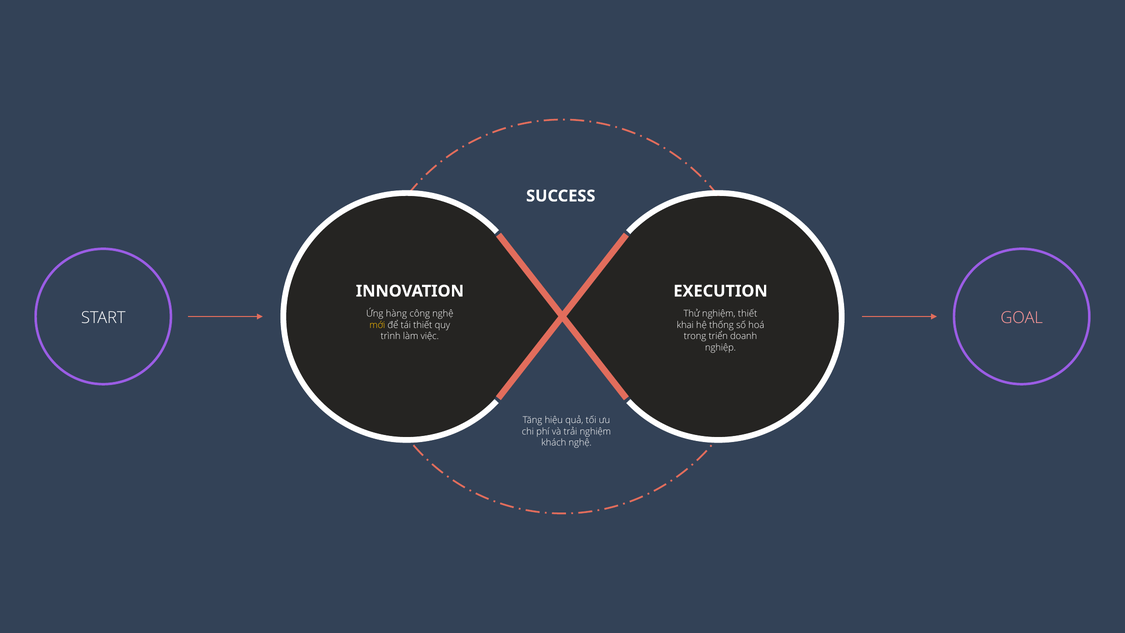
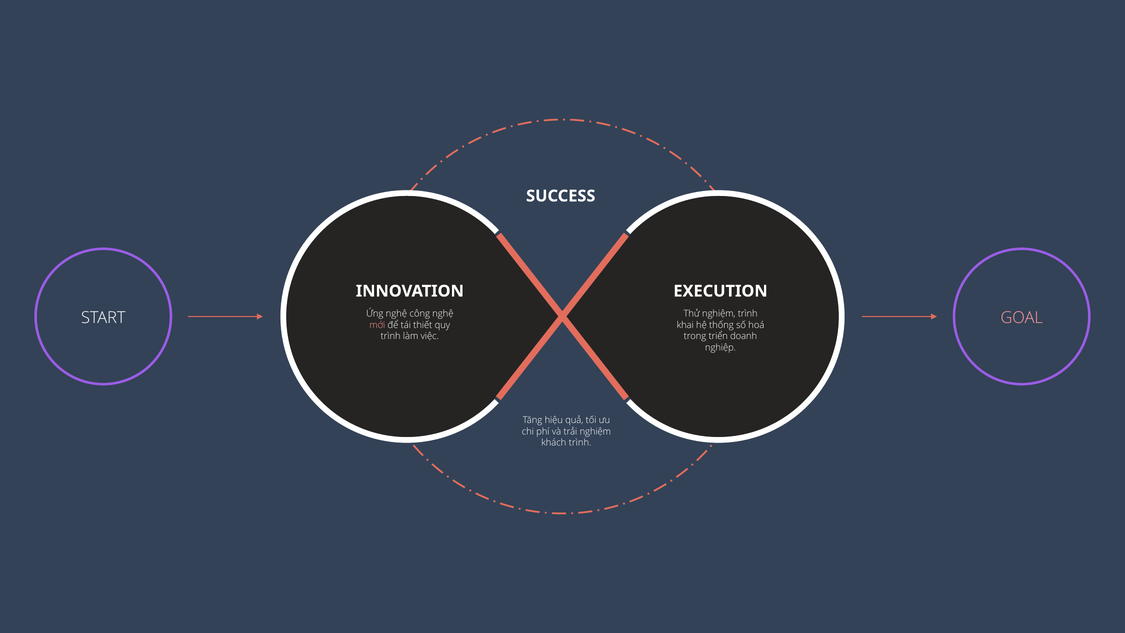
nghiệm thiết: thiết -> trình
Ứng hàng: hàng -> nghệ
mới colour: yellow -> pink
khách nghệ: nghệ -> trình
